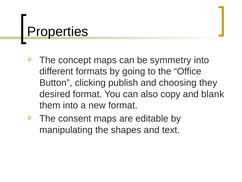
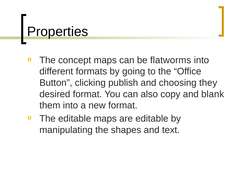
symmetry: symmetry -> flatworms
The consent: consent -> editable
